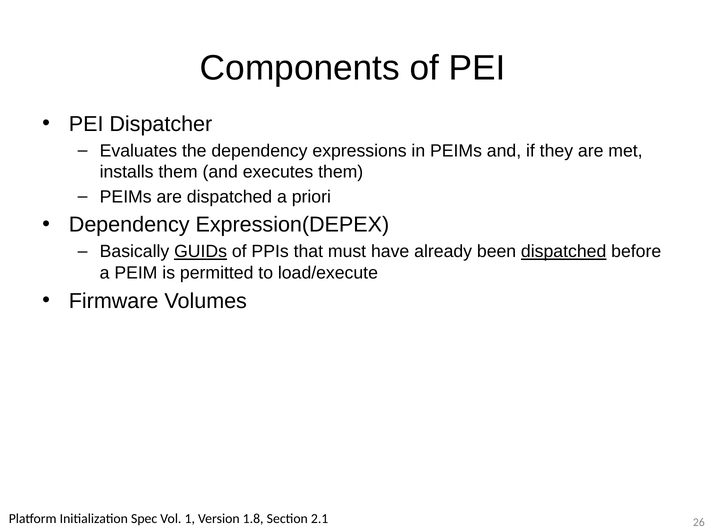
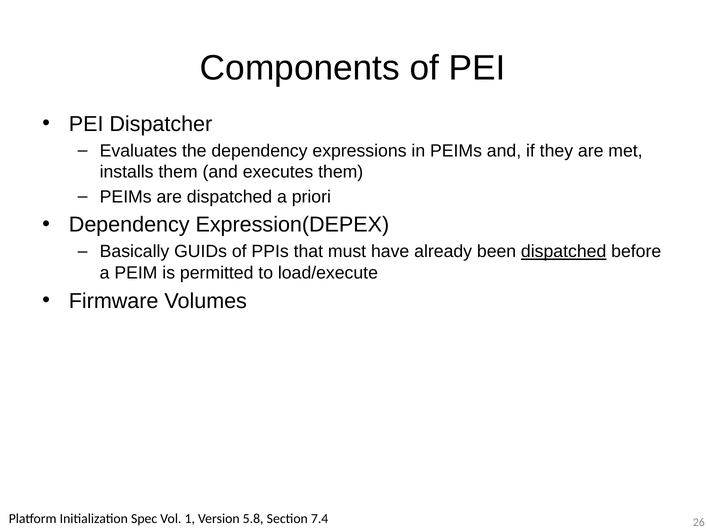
GUIDs underline: present -> none
1.8: 1.8 -> 5.8
2.1: 2.1 -> 7.4
